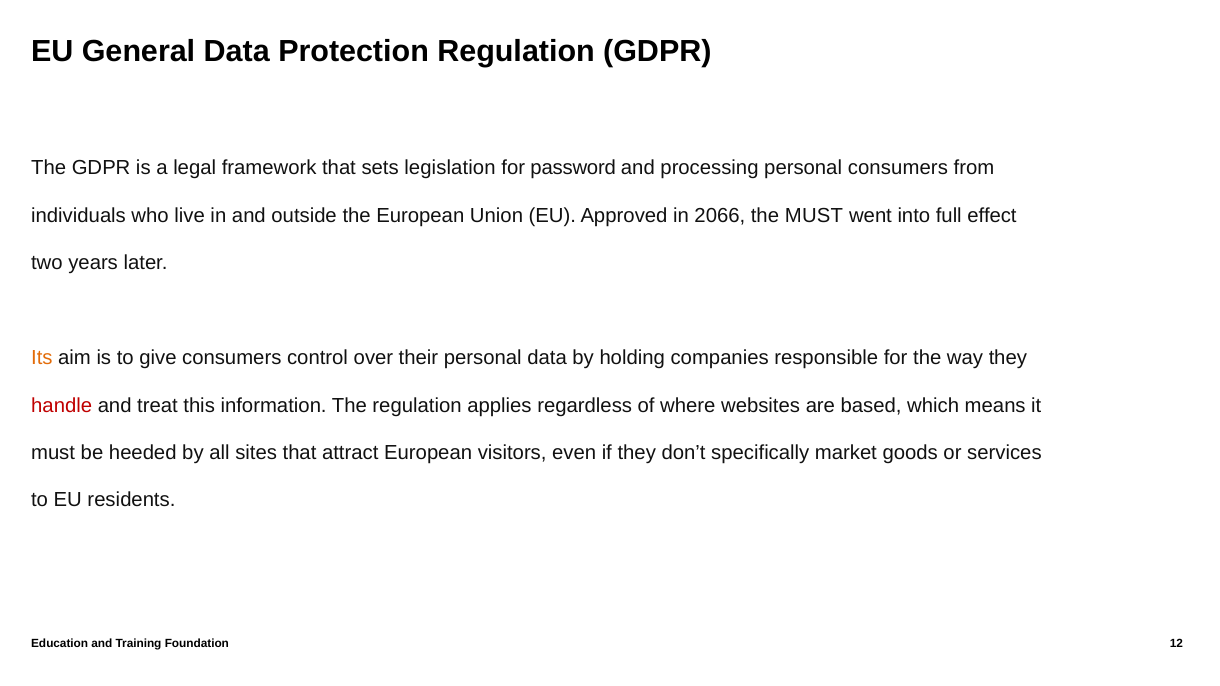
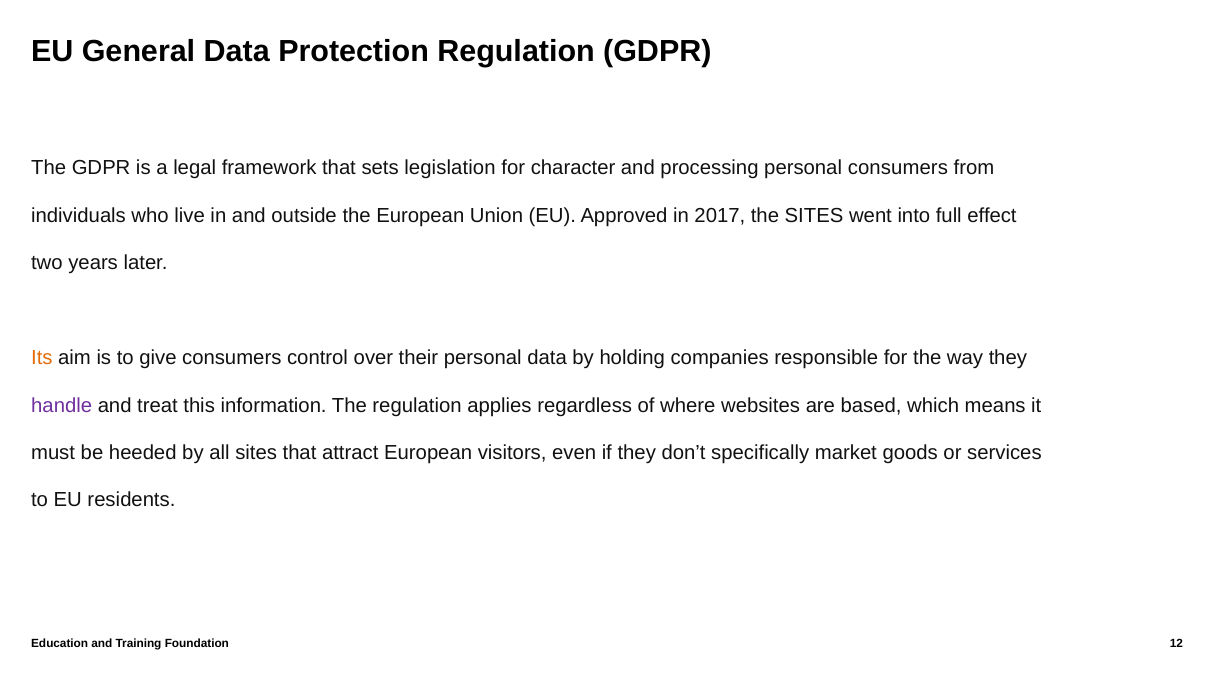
password: password -> character
2066: 2066 -> 2017
the MUST: MUST -> SITES
handle colour: red -> purple
